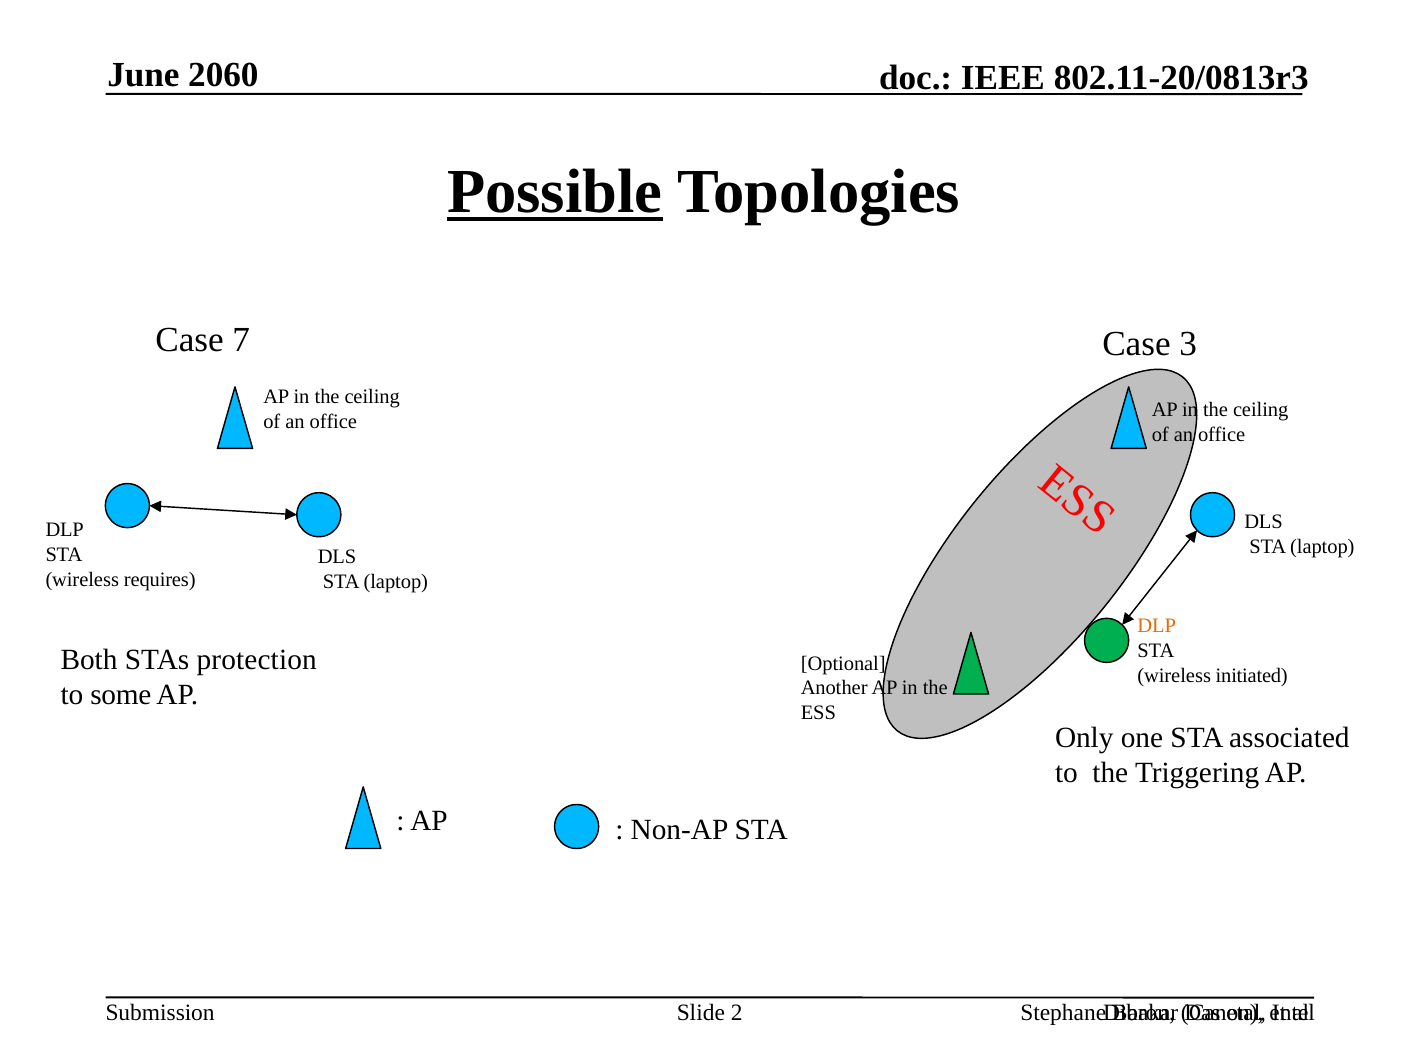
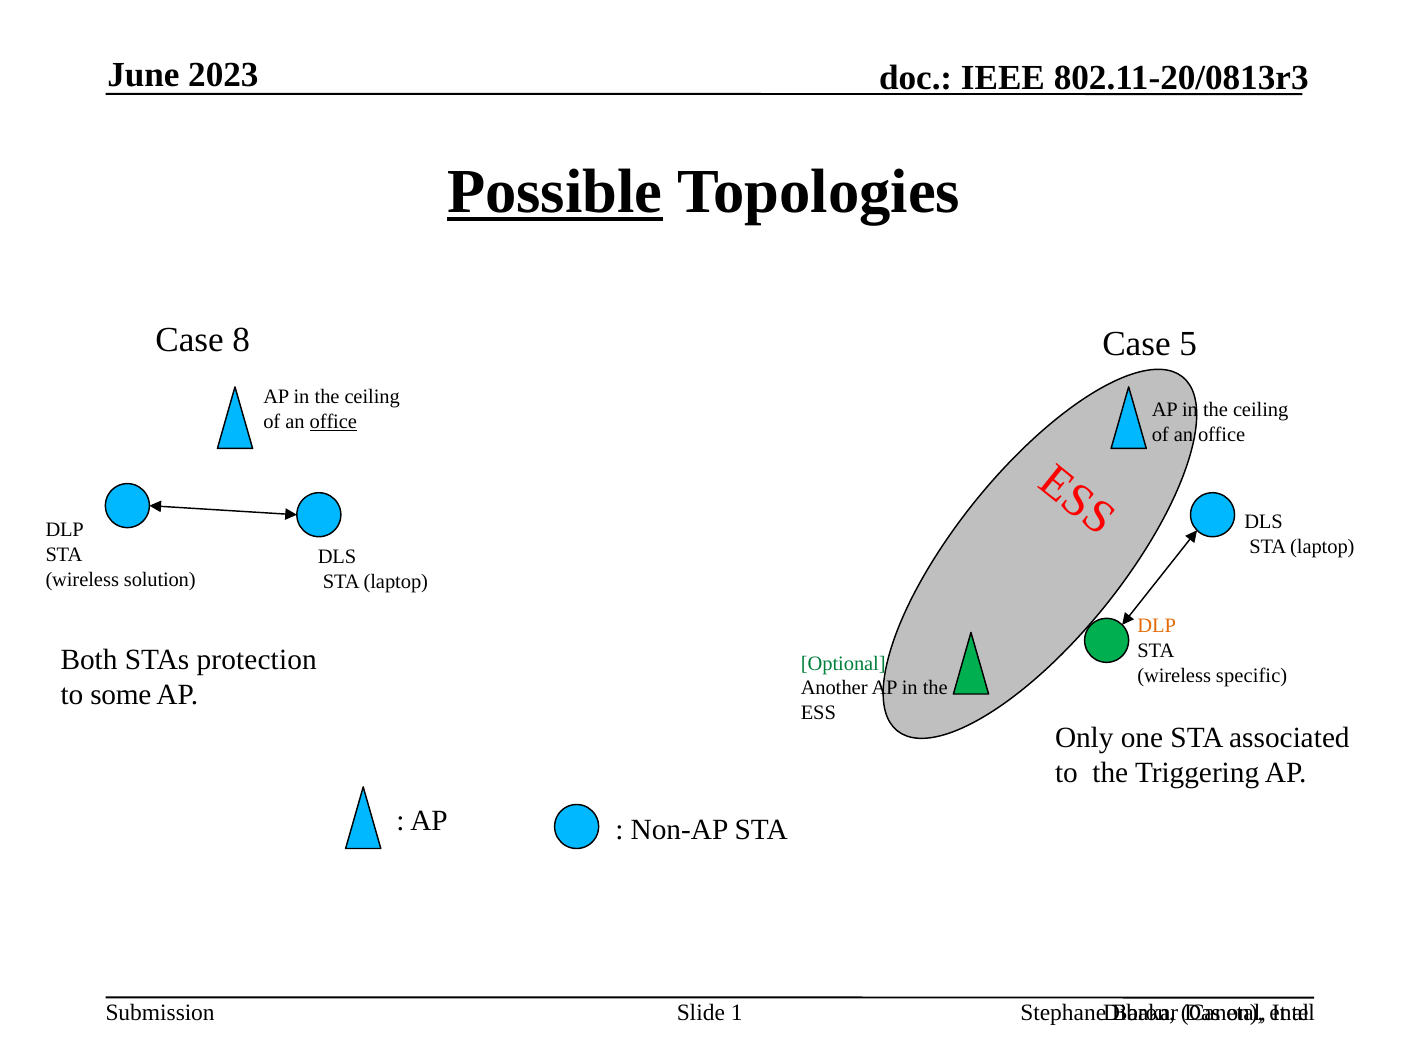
2060: 2060 -> 2023
7: 7 -> 8
3: 3 -> 5
office at (333, 422) underline: none -> present
requires: requires -> solution
Optional colour: black -> green
initiated: initiated -> specific
2: 2 -> 1
